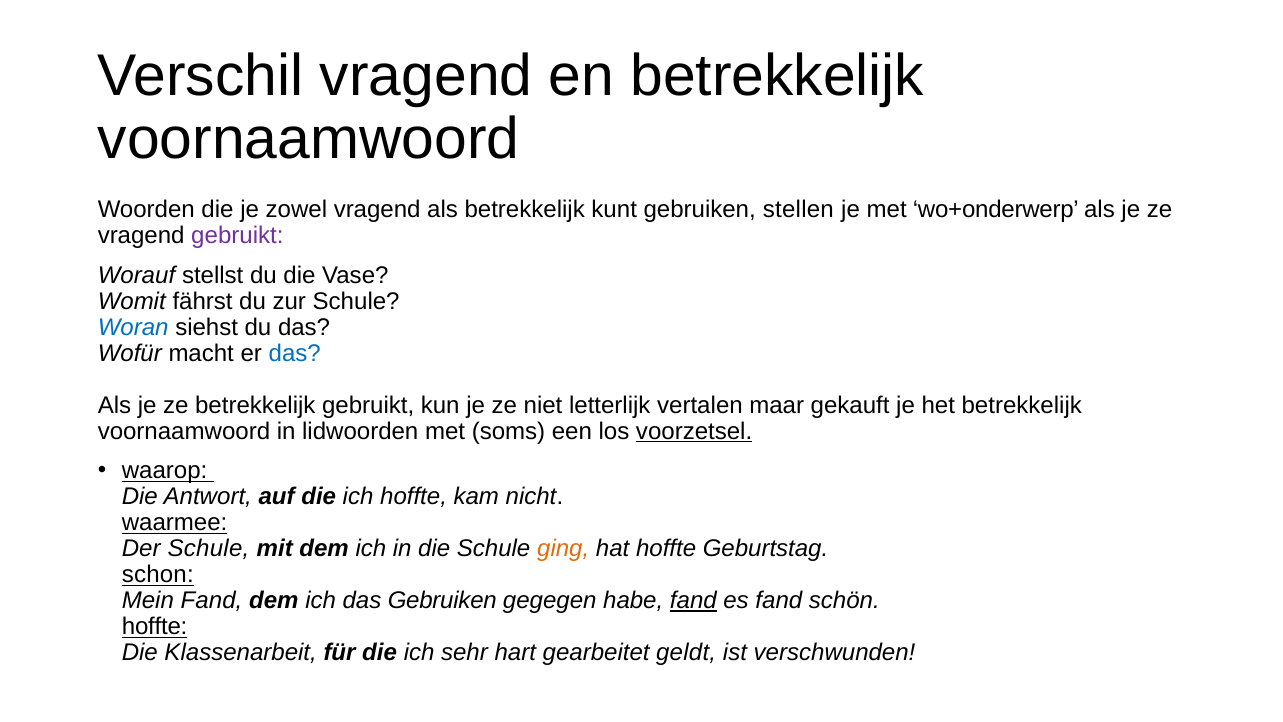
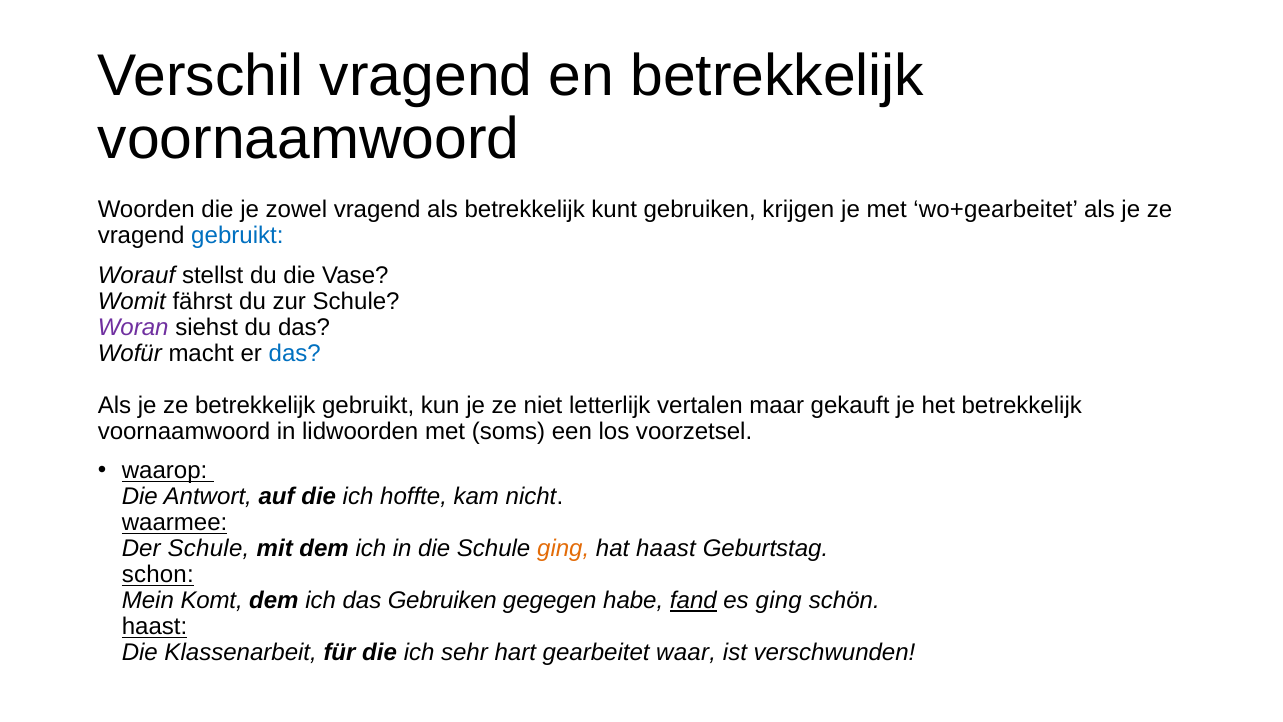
stellen: stellen -> krijgen
wo+onderwerp: wo+onderwerp -> wo+gearbeitet
gebruikt at (237, 236) colour: purple -> blue
Woran colour: blue -> purple
voorzetsel underline: present -> none
hat hoffte: hoffte -> haast
Mein Fand: Fand -> Komt
es fand: fand -> ging
hoffte at (155, 626): hoffte -> haast
geldt: geldt -> waar
